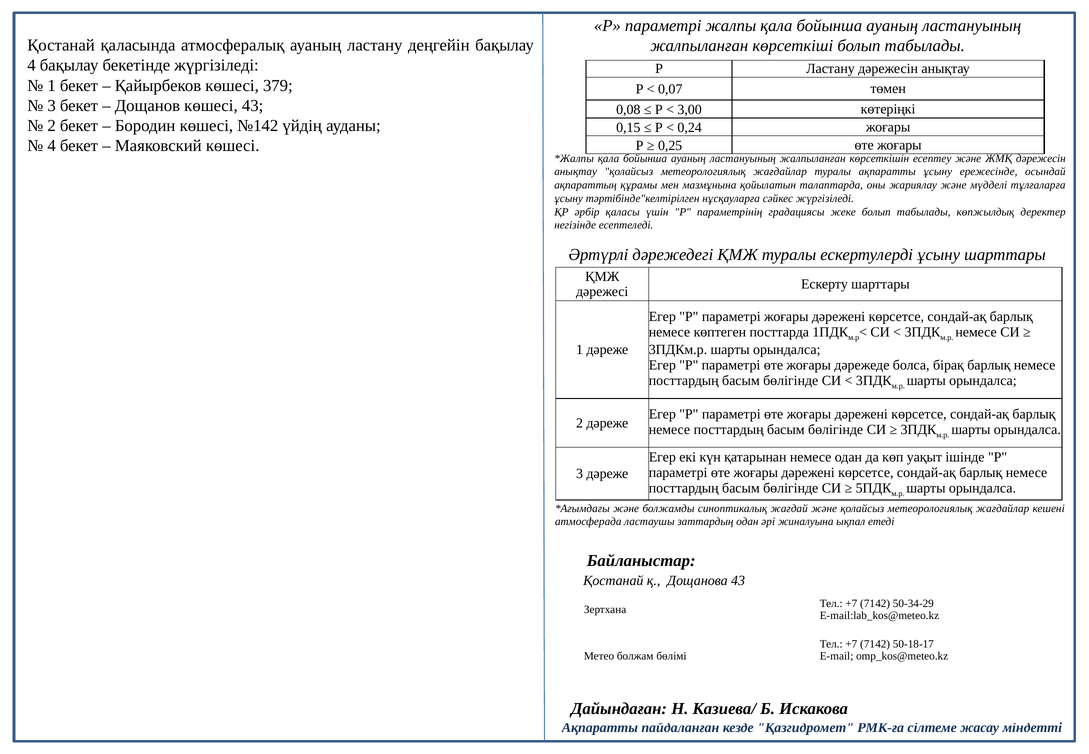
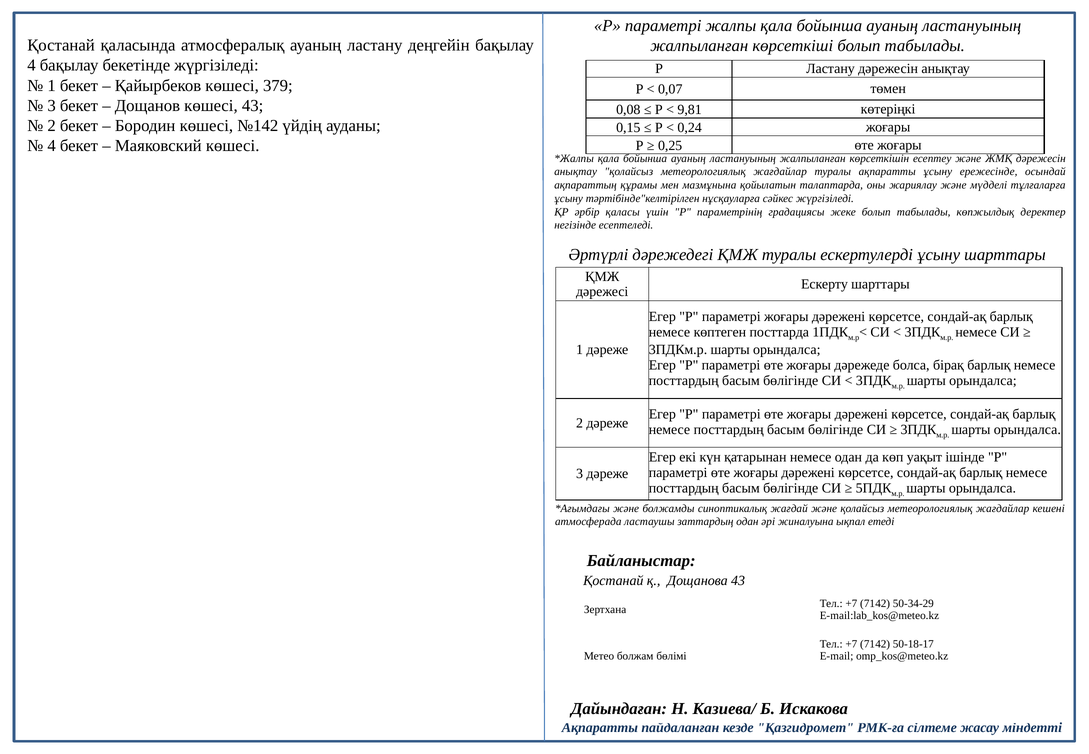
3,00: 3,00 -> 9,81
